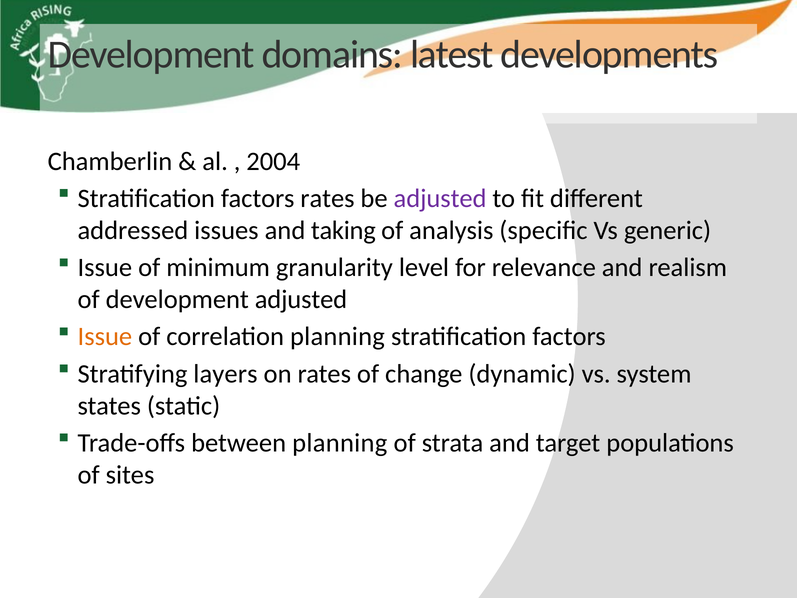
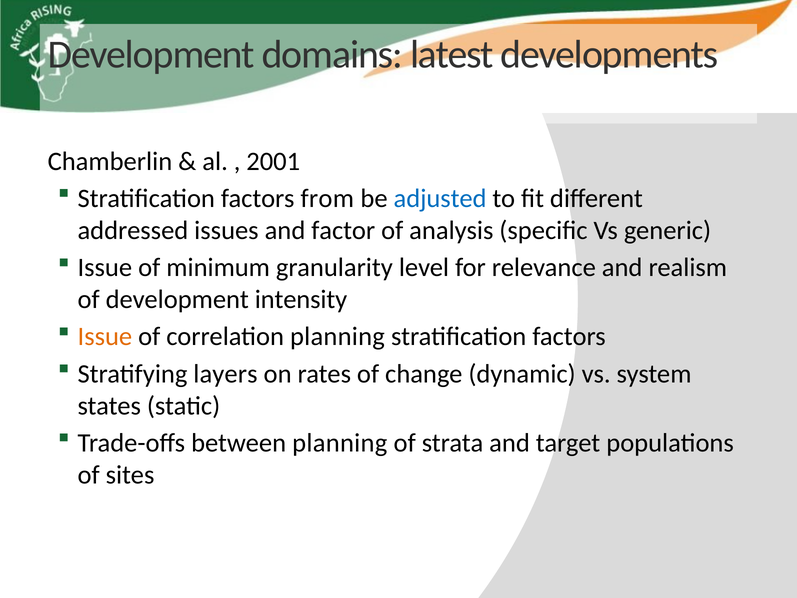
2004: 2004 -> 2001
factors rates: rates -> from
adjusted at (440, 198) colour: purple -> blue
taking: taking -> factor
development adjusted: adjusted -> intensity
